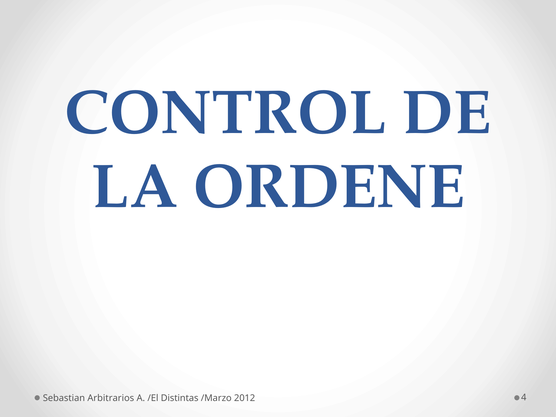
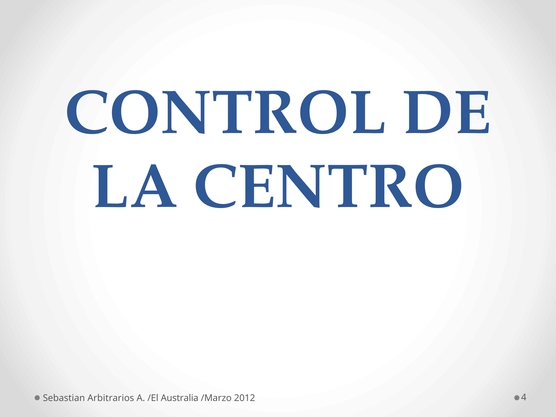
ORDENE: ORDENE -> CENTRO
Distintas: Distintas -> Australia
